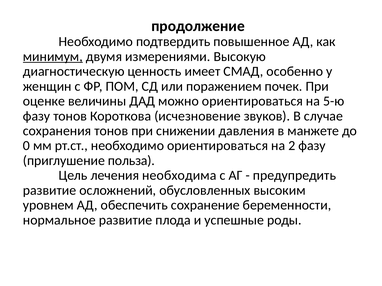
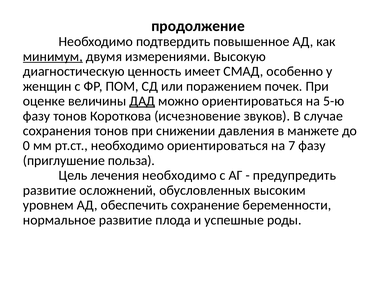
ДАД underline: none -> present
2: 2 -> 7
лечения необходима: необходима -> необходимо
